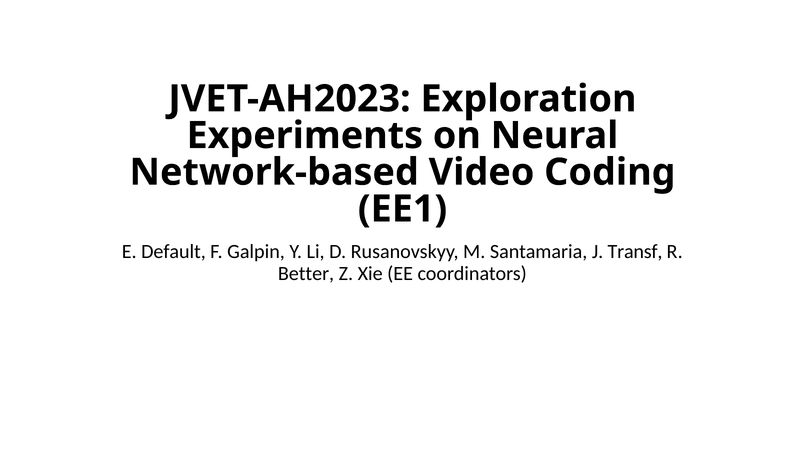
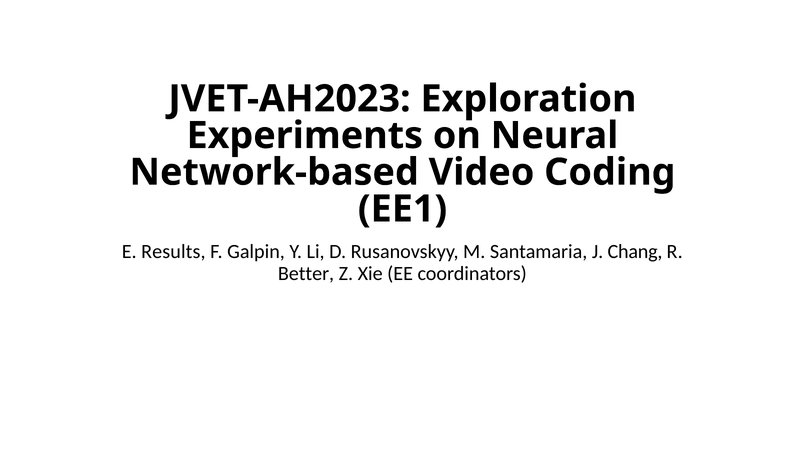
Default: Default -> Results
Transf: Transf -> Chang
